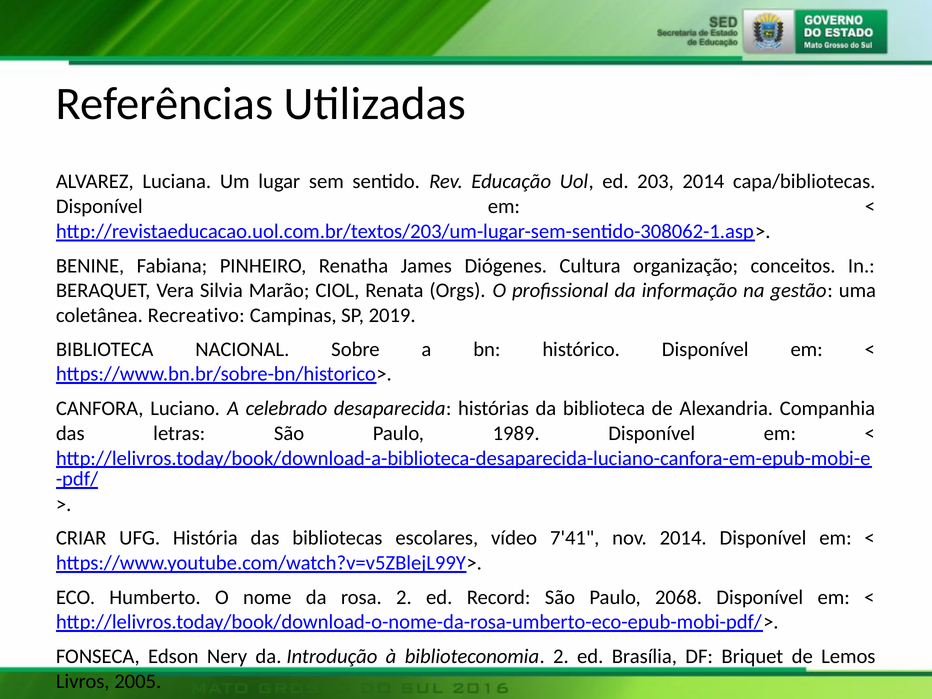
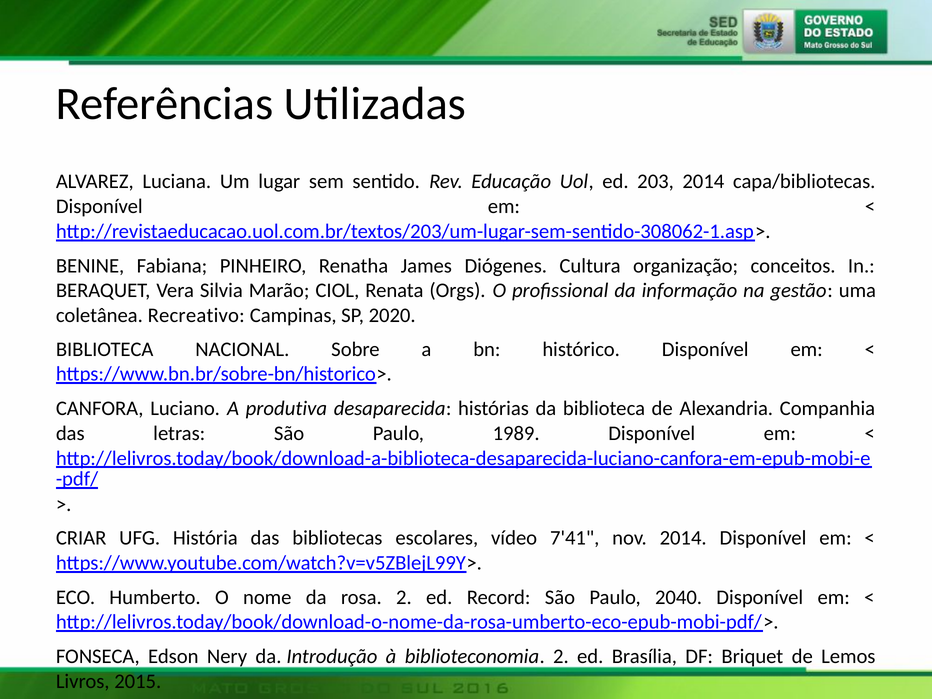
2019: 2019 -> 2020
celebrado: celebrado -> produtiva
2068: 2068 -> 2040
2005: 2005 -> 2015
